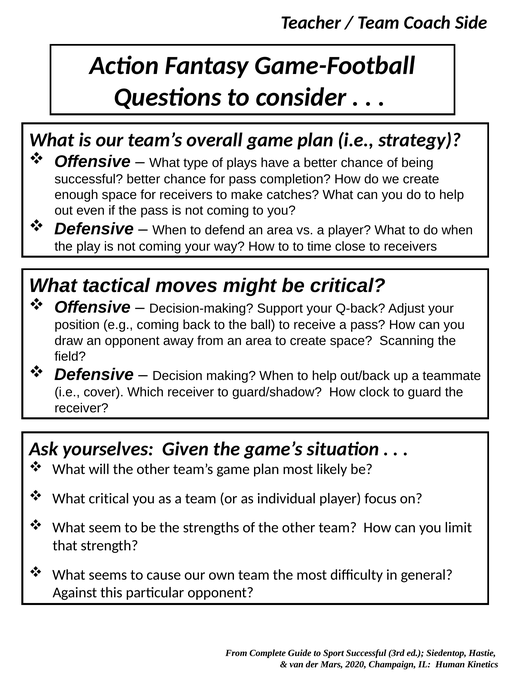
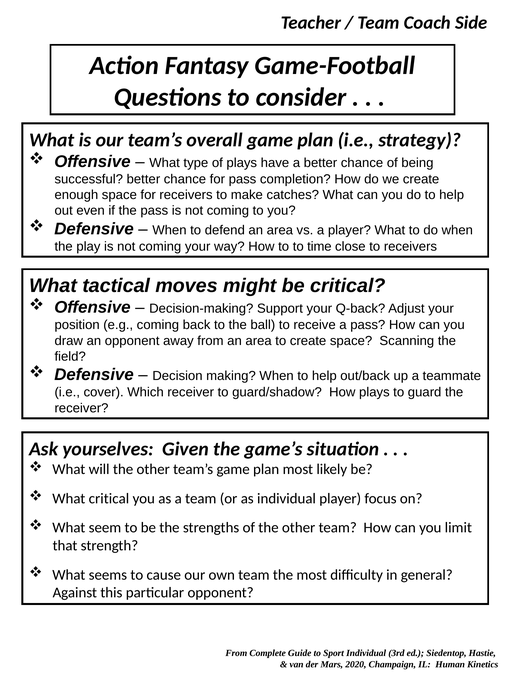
How clock: clock -> plays
Sport Successful: Successful -> Individual
